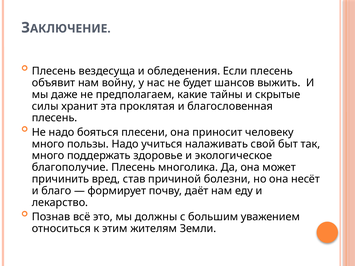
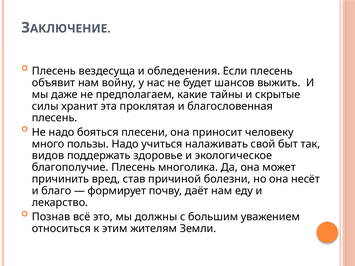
много at (48, 156): много -> видов
